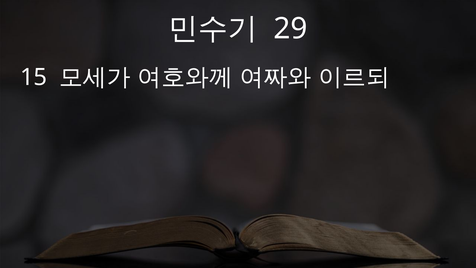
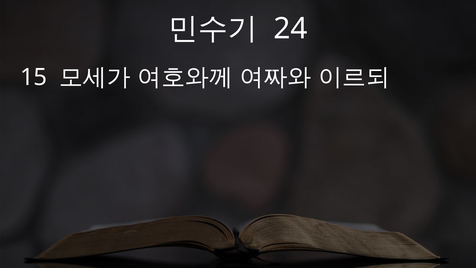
29: 29 -> 24
